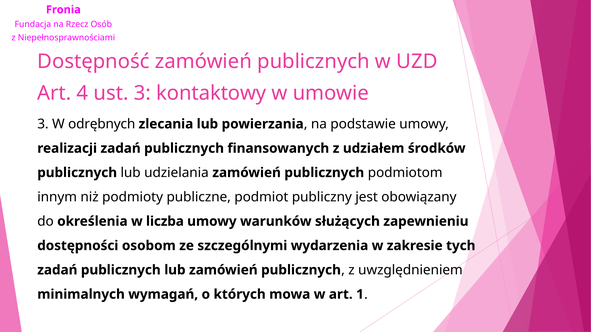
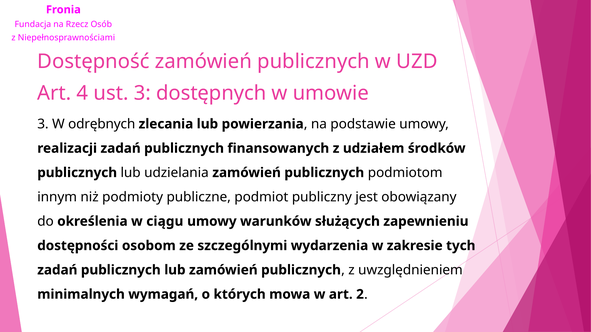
kontaktowy: kontaktowy -> dostępnych
liczba: liczba -> ciągu
1: 1 -> 2
